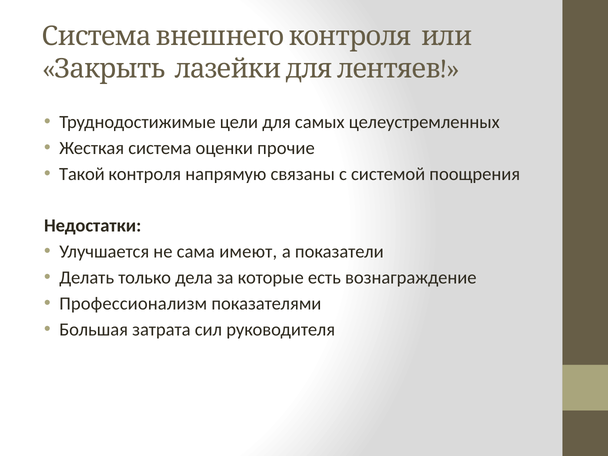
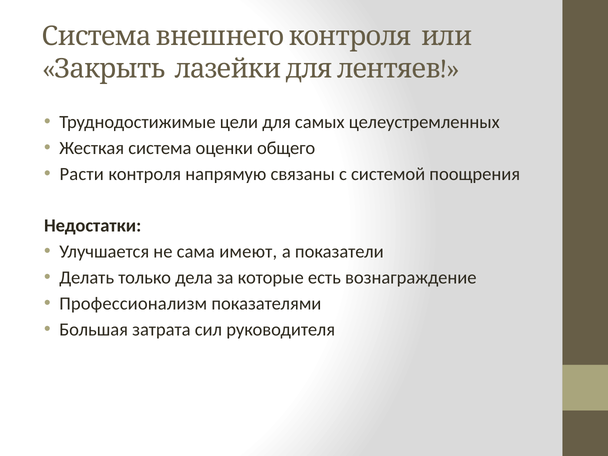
прочие: прочие -> общего
Такой: Такой -> Расти
